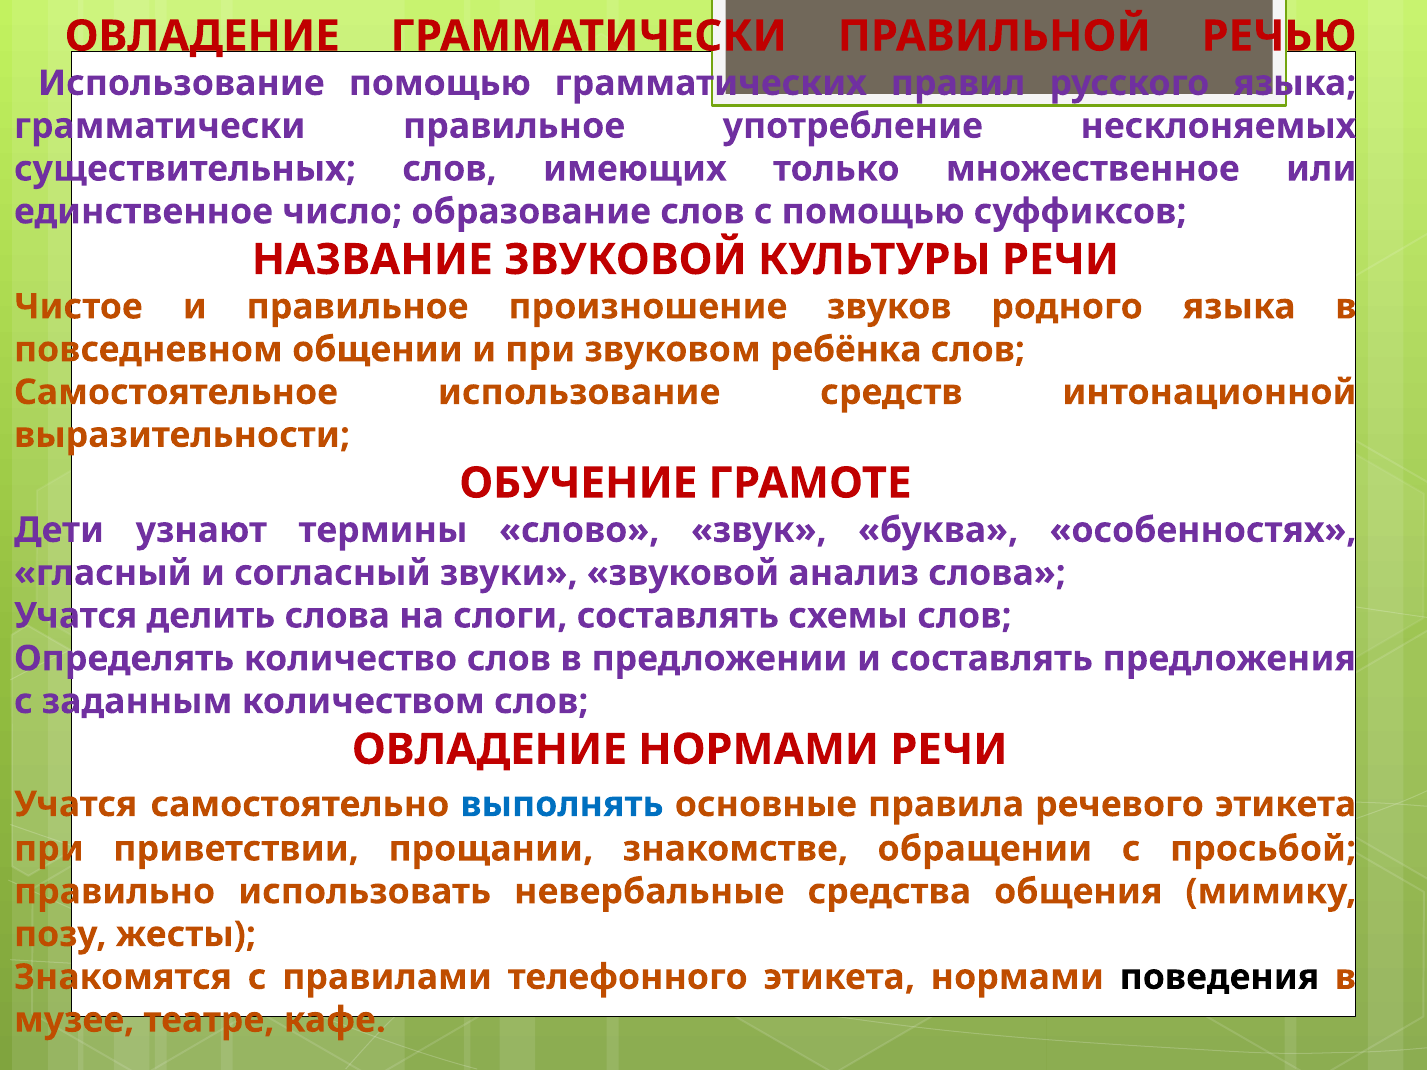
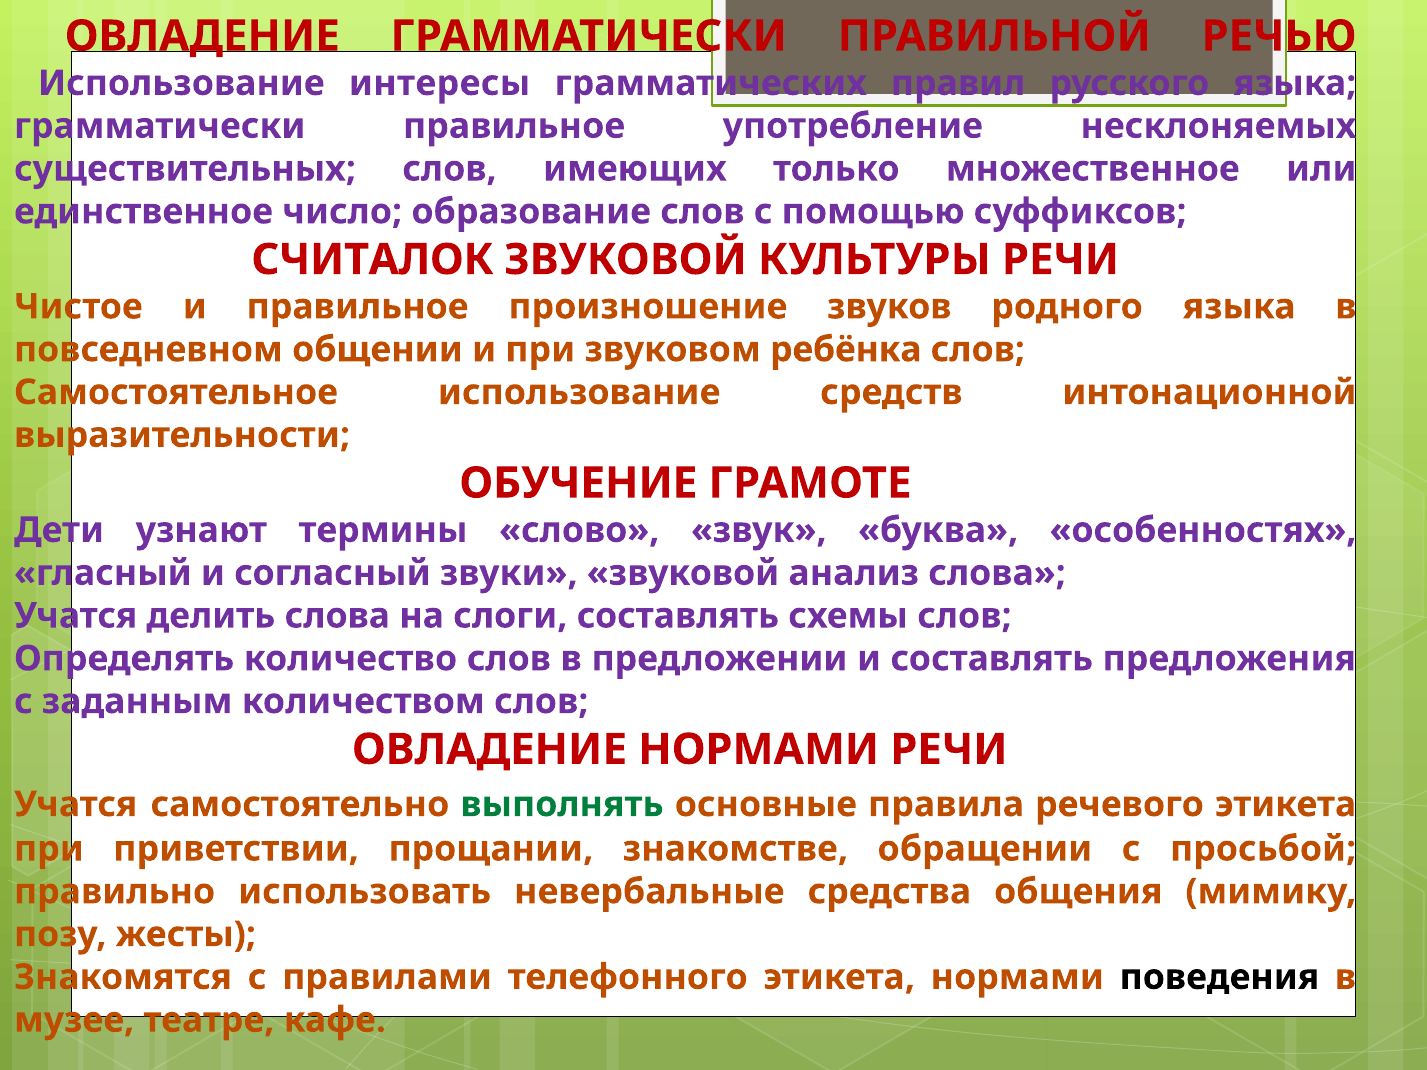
Использование помощью: помощью -> интересы
НАЗВАНИЕ: НАЗВАНИЕ -> СЧИТАЛОК
выполнять colour: blue -> green
